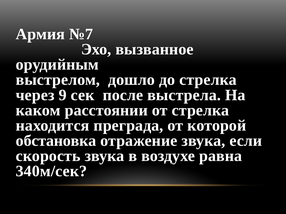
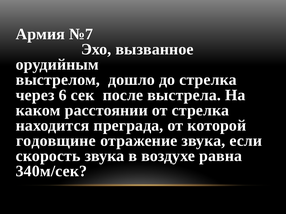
9: 9 -> 6
обстановка: обстановка -> годовщине
